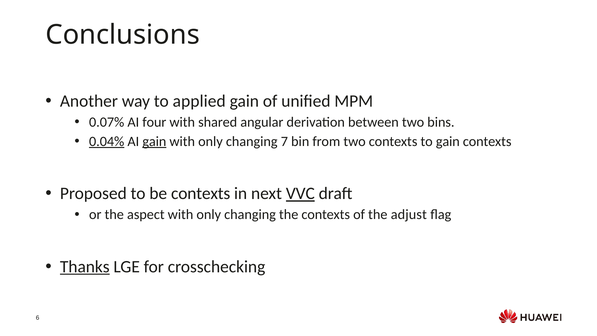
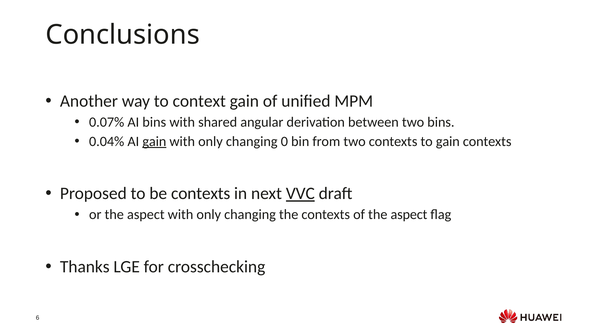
applied: applied -> context
AI four: four -> bins
0.04% underline: present -> none
7: 7 -> 0
of the adjust: adjust -> aspect
Thanks underline: present -> none
